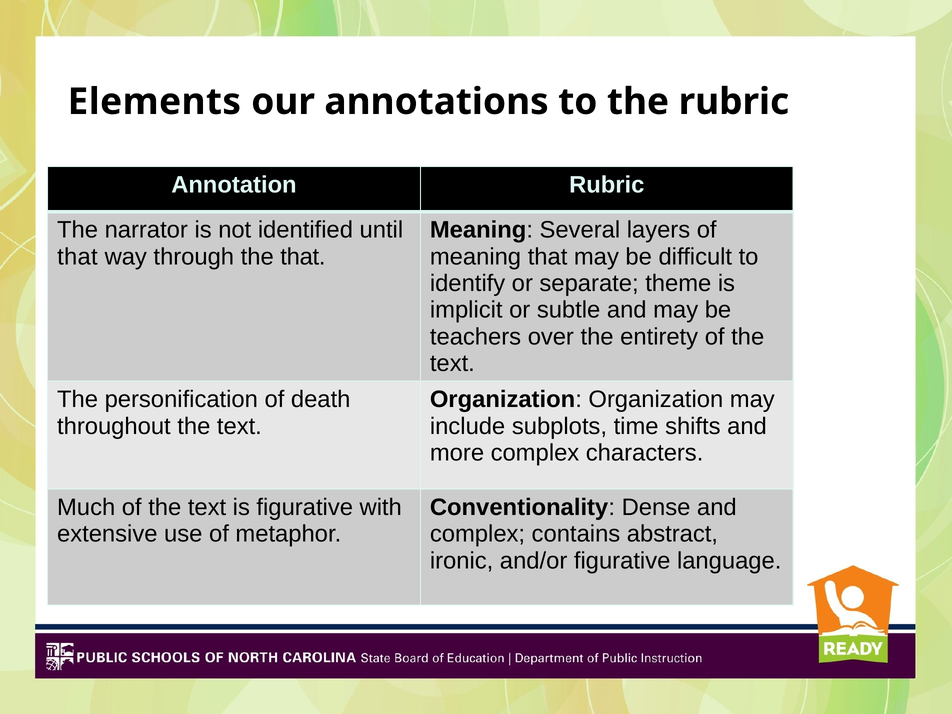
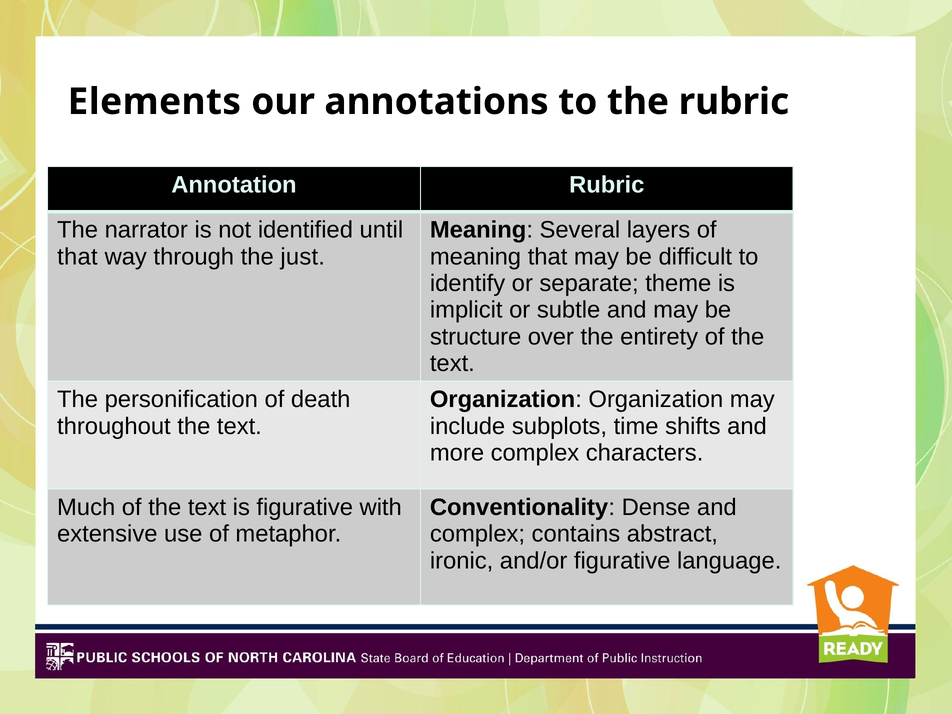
the that: that -> just
teachers: teachers -> structure
